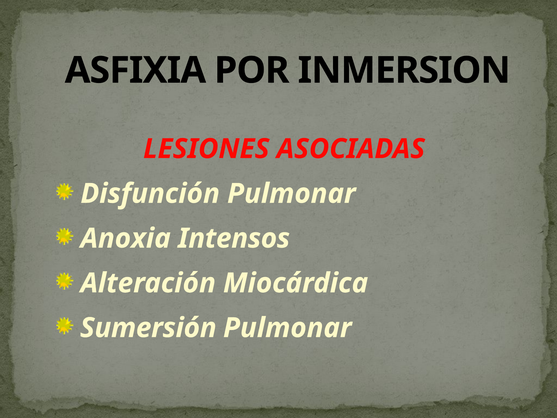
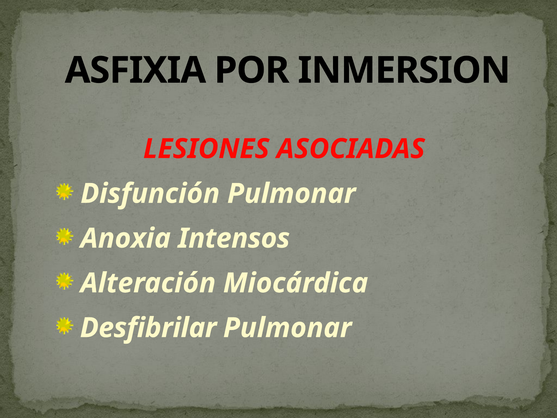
Sumersión: Sumersión -> Desfibrilar
